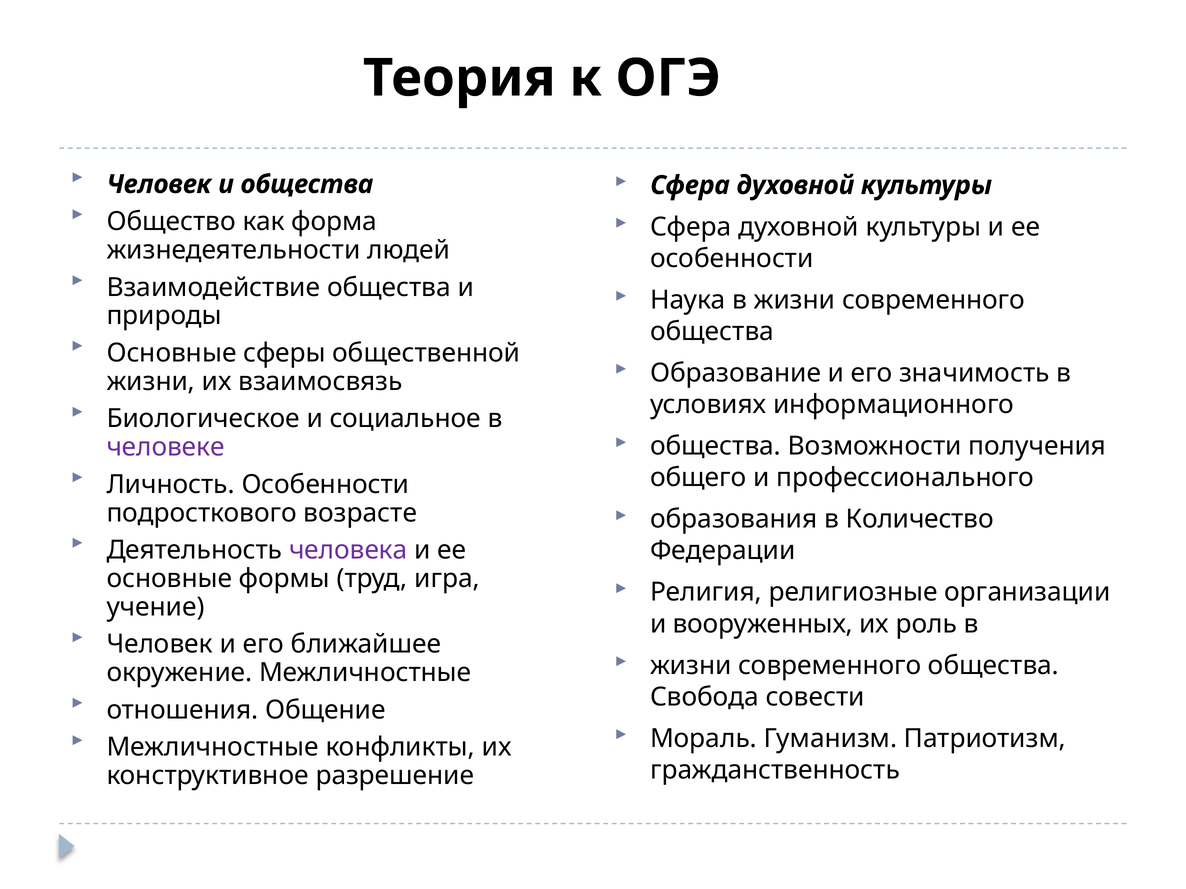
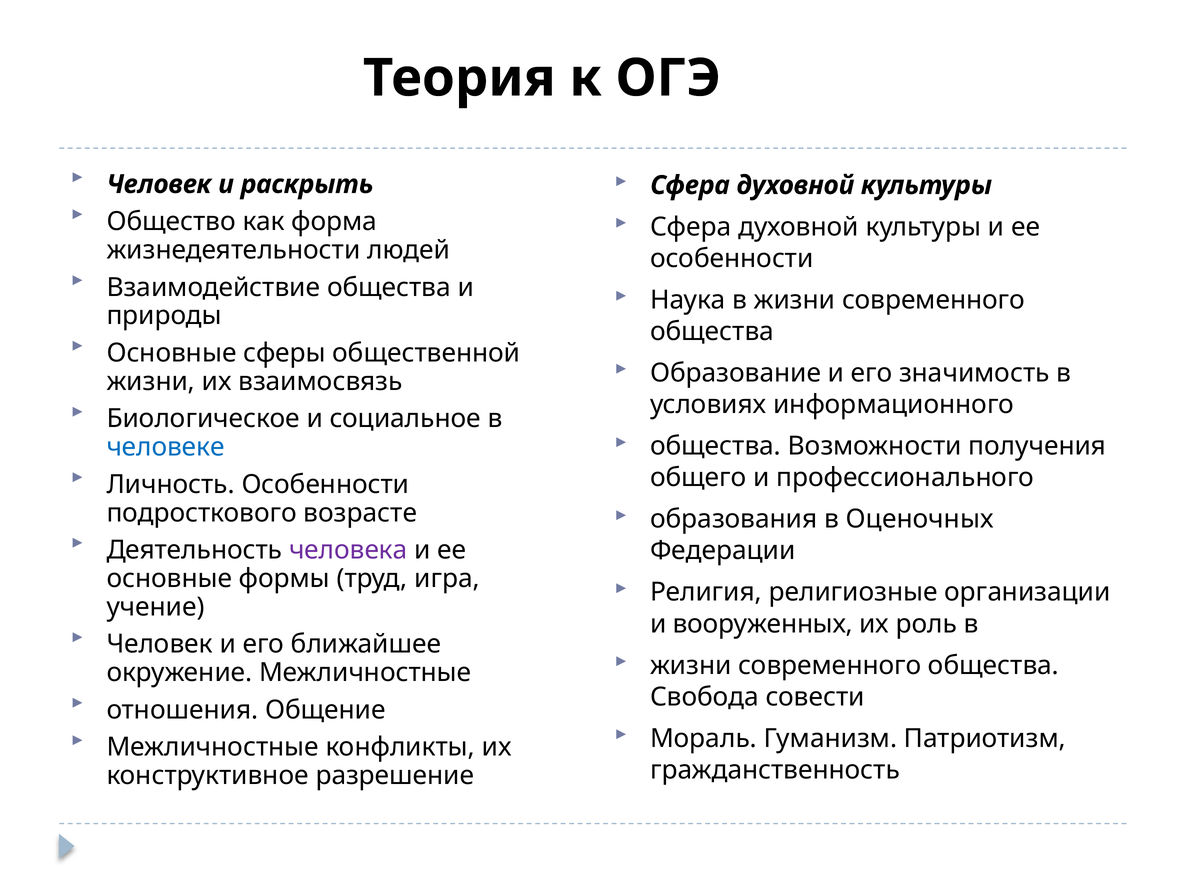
и общества: общества -> раскрыть
человеке colour: purple -> blue
Количество: Количество -> Оценочных
